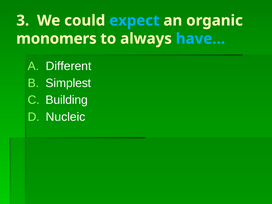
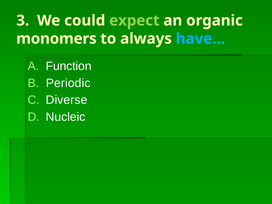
expect colour: light blue -> light green
Different: Different -> Function
Simplest: Simplest -> Periodic
Building: Building -> Diverse
